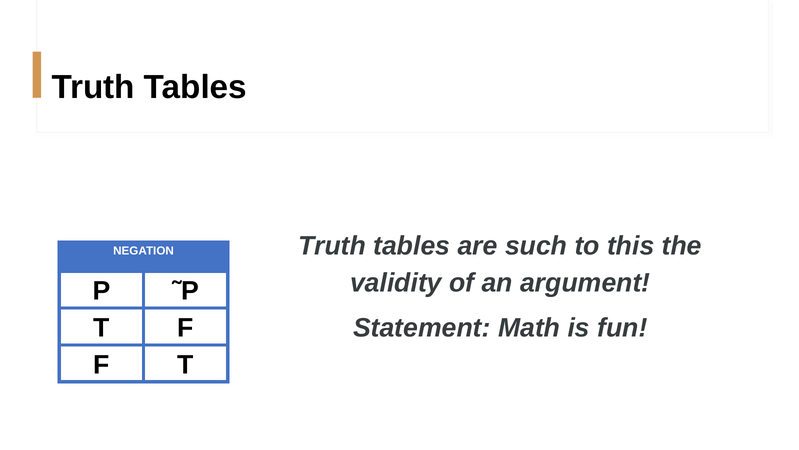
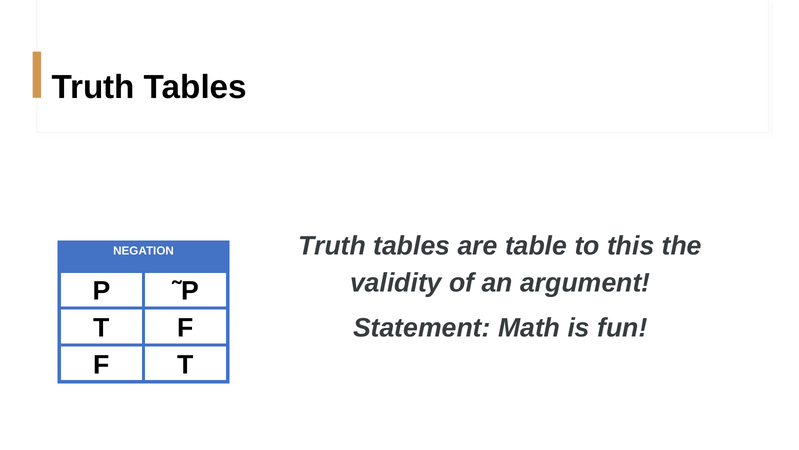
such: such -> table
